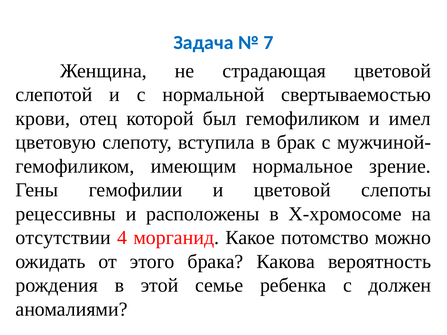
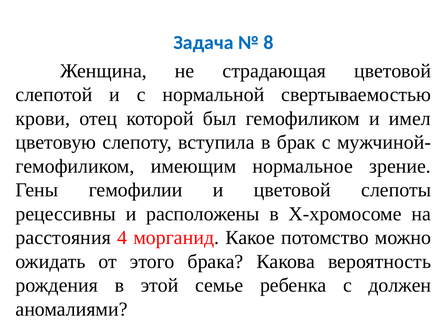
7: 7 -> 8
отсутствии: отсутствии -> расстояния
